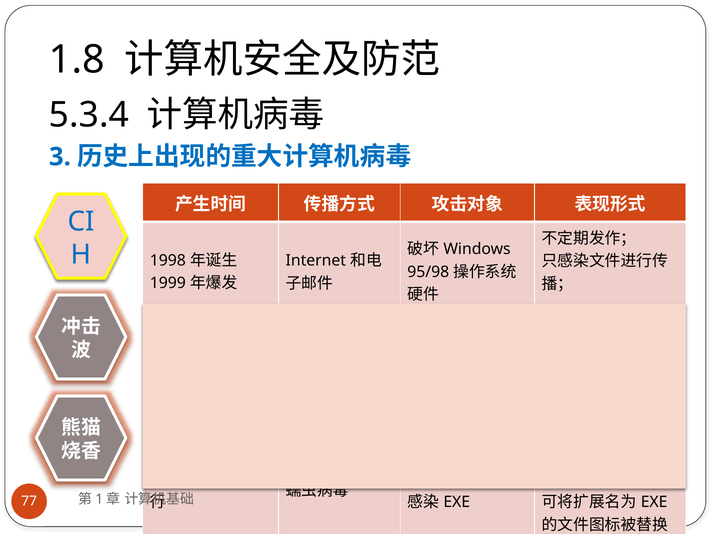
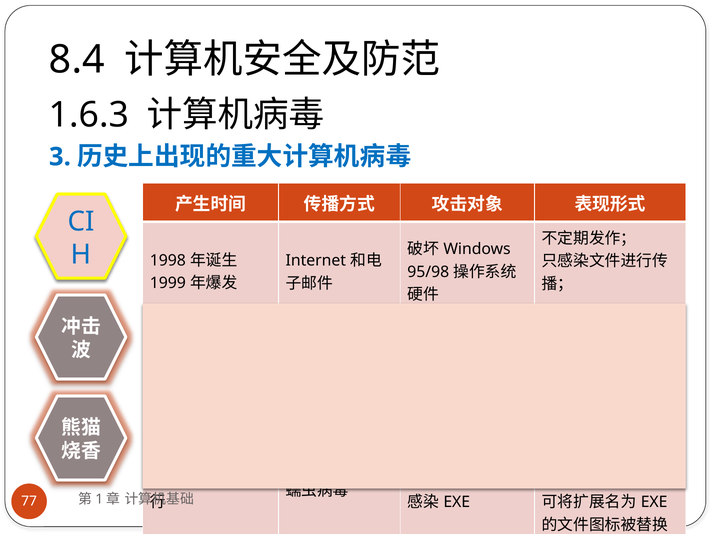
1.8: 1.8 -> 8.4
5.3.4: 5.3.4 -> 1.6.3
